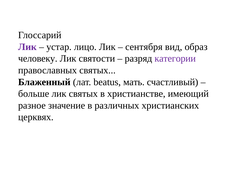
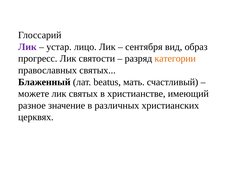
человеку: человеку -> прогресс
категории colour: purple -> orange
больше: больше -> можете
